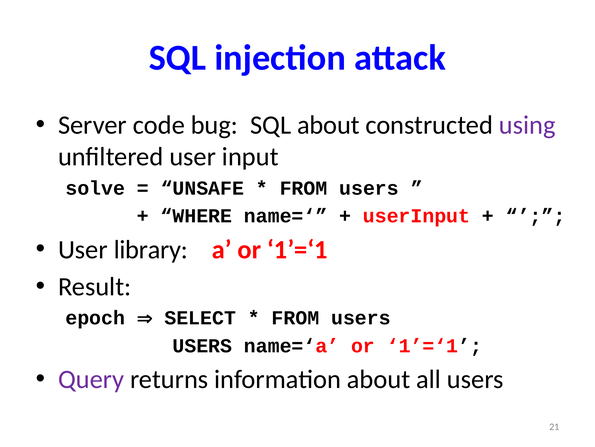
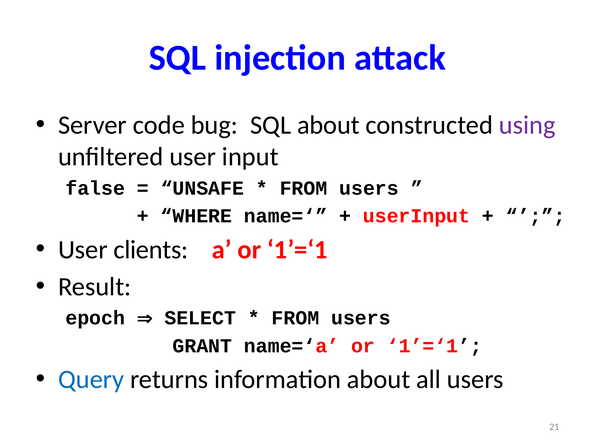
solve: solve -> false
library: library -> clients
USERS at (202, 345): USERS -> GRANT
Query colour: purple -> blue
